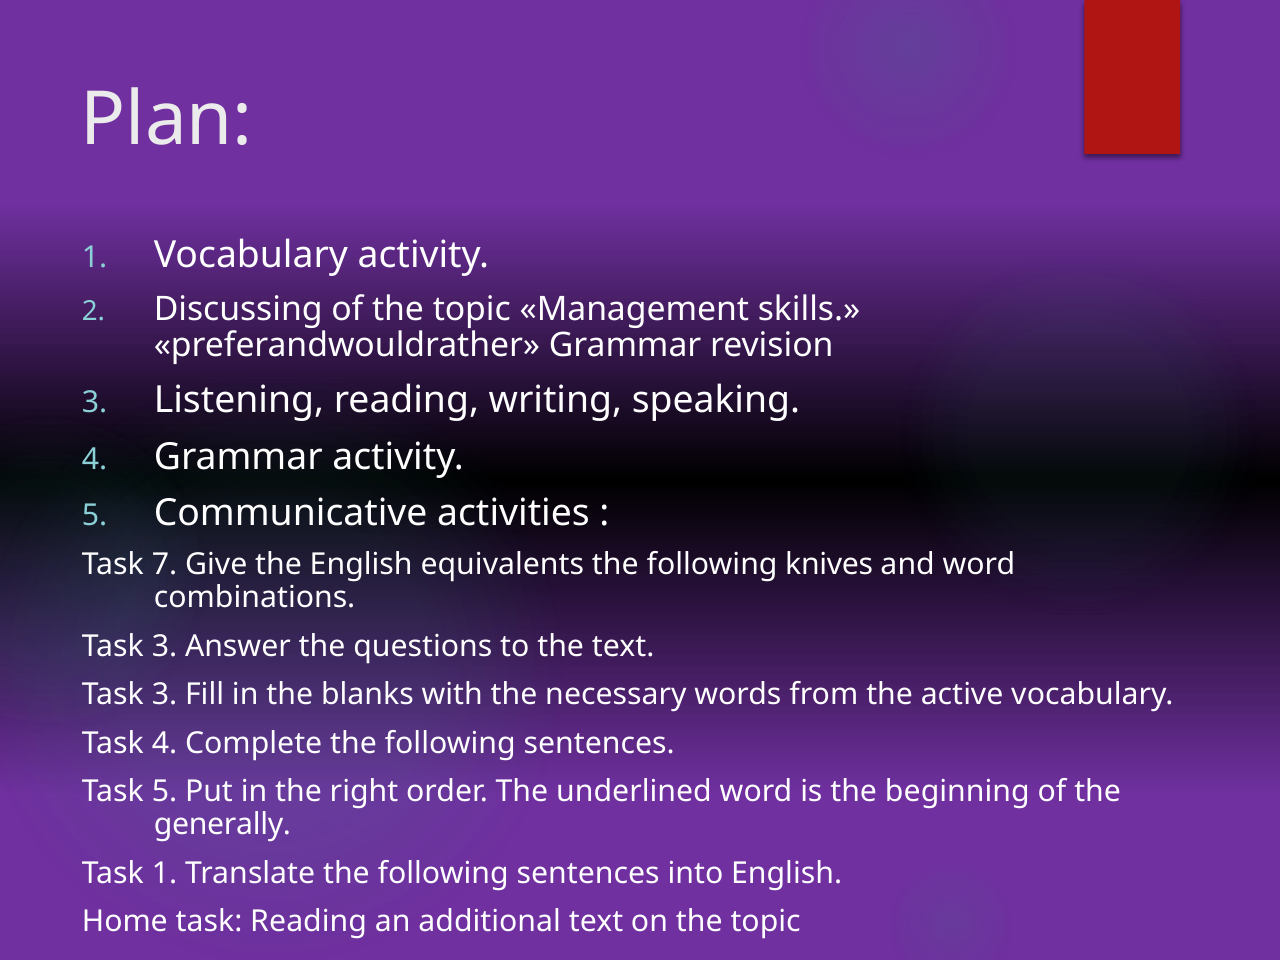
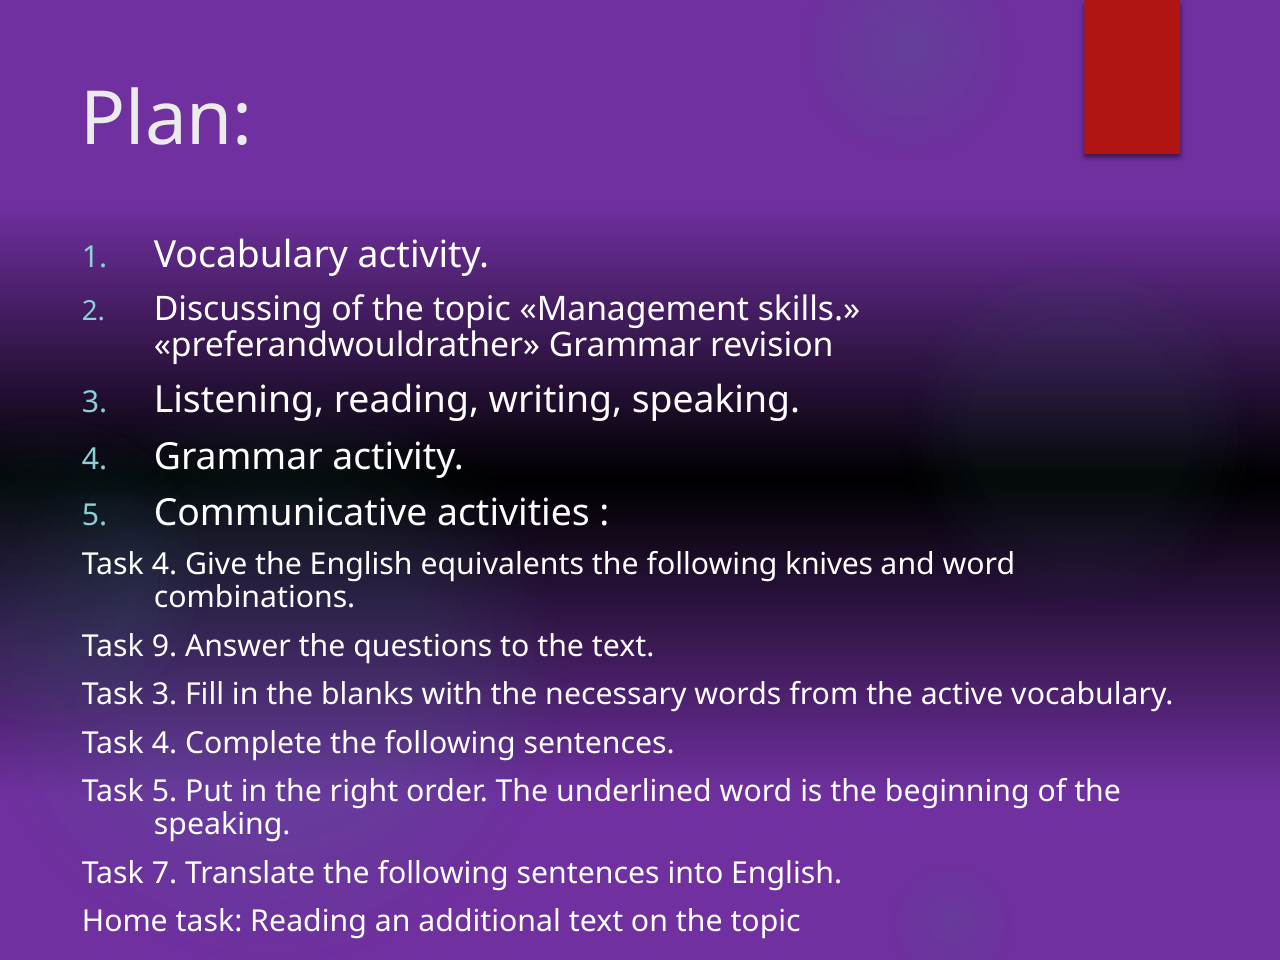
7 at (165, 565): 7 -> 4
3 at (165, 646): 3 -> 9
generally at (222, 825): generally -> speaking
Task 1: 1 -> 7
